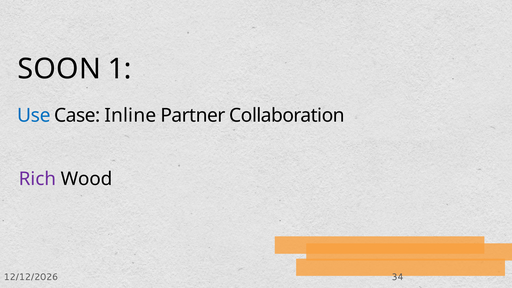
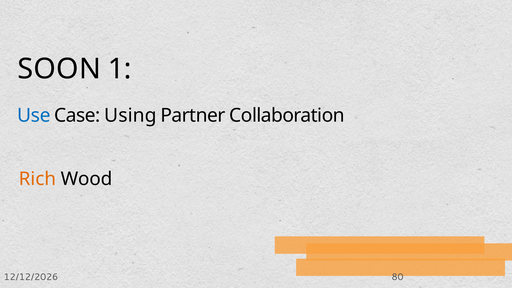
Inline: Inline -> Using
Rich colour: purple -> orange
34: 34 -> 80
